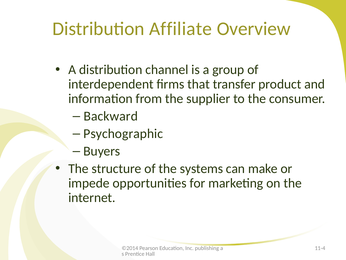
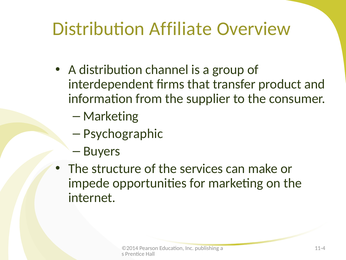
Backward at (111, 116): Backward -> Marketing
systems: systems -> services
